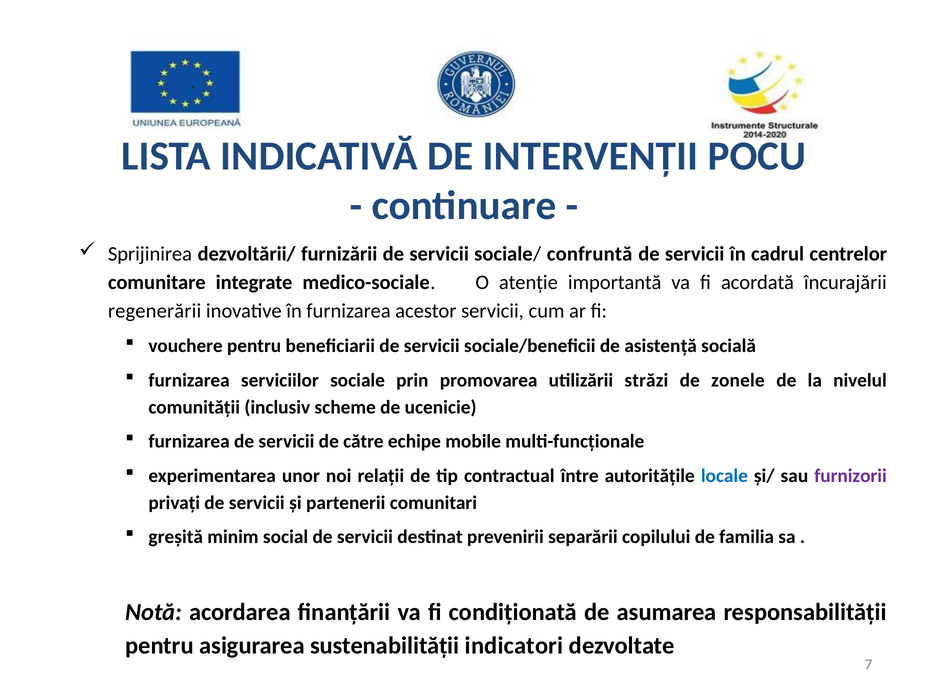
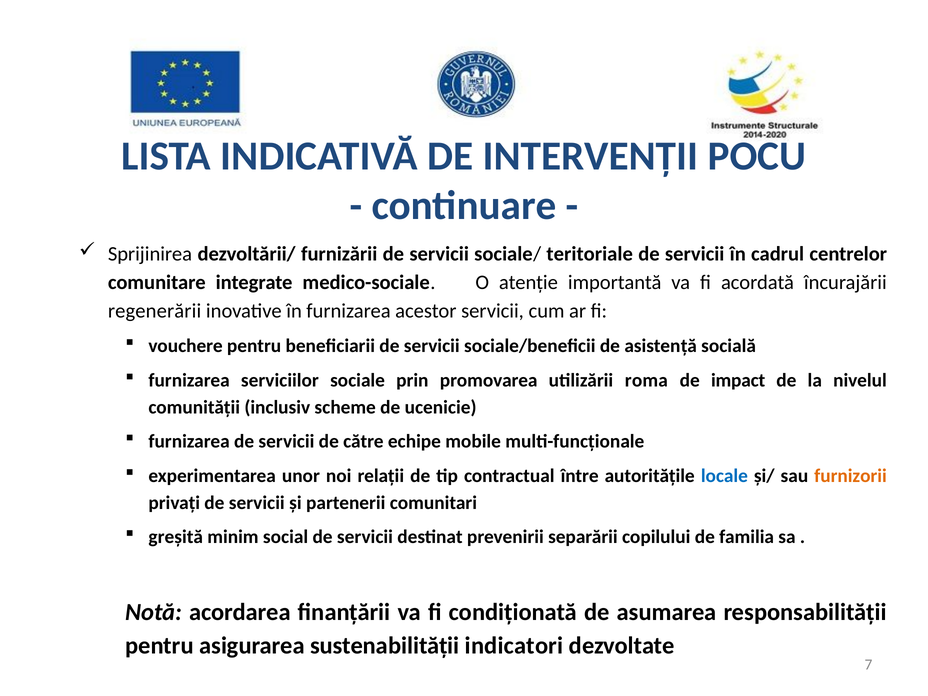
confruntă: confruntă -> teritoriale
străzi: străzi -> roma
zonele: zonele -> impact
furnizorii colour: purple -> orange
